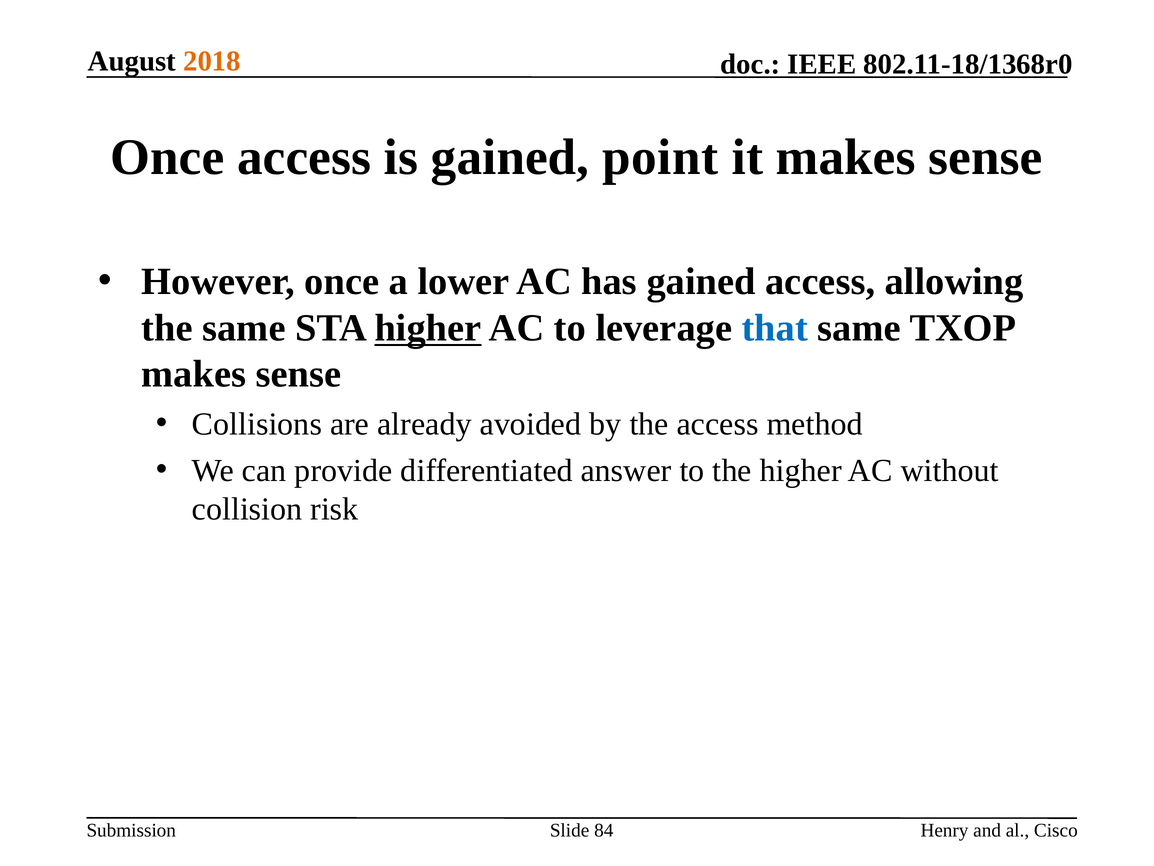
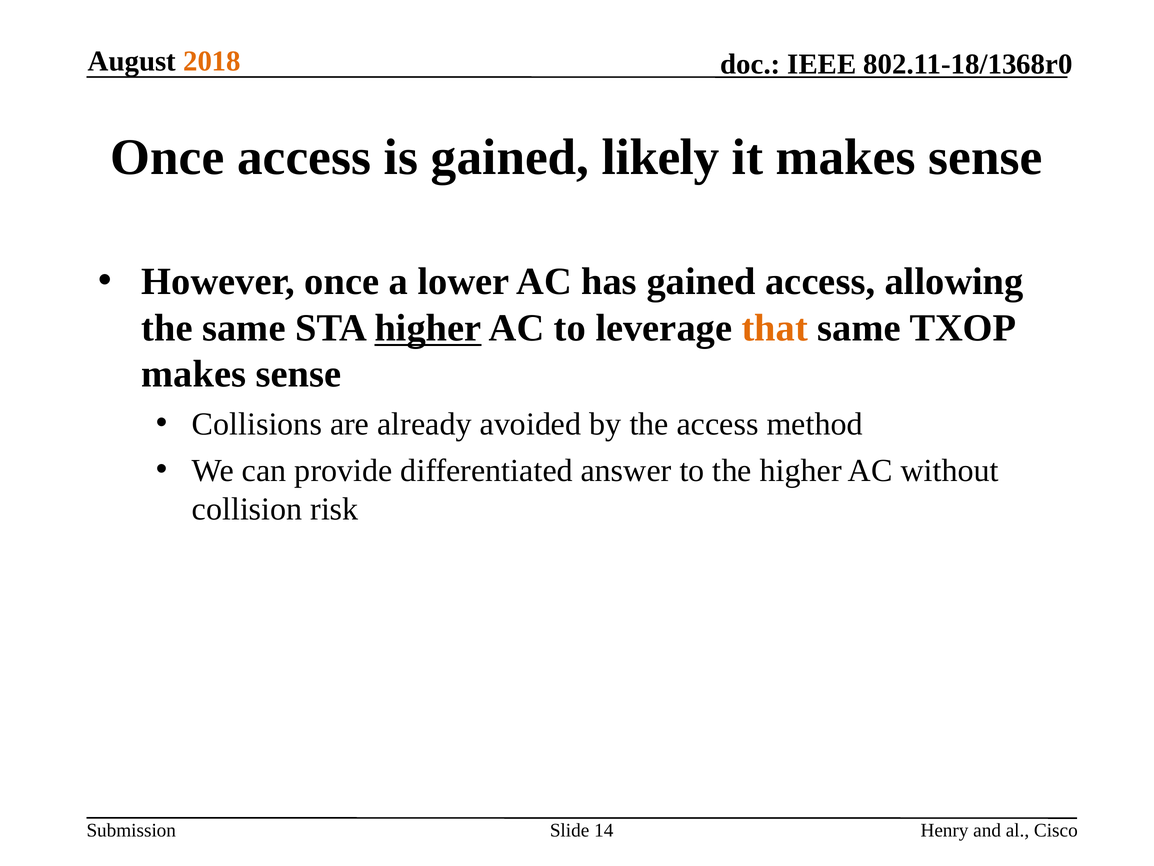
point: point -> likely
that colour: blue -> orange
84: 84 -> 14
